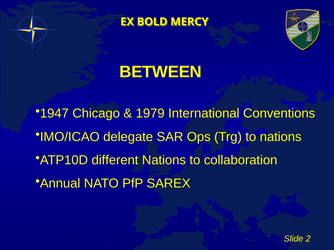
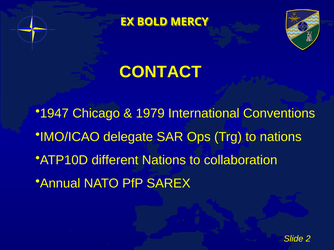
BETWEEN: BETWEEN -> CONTACT
